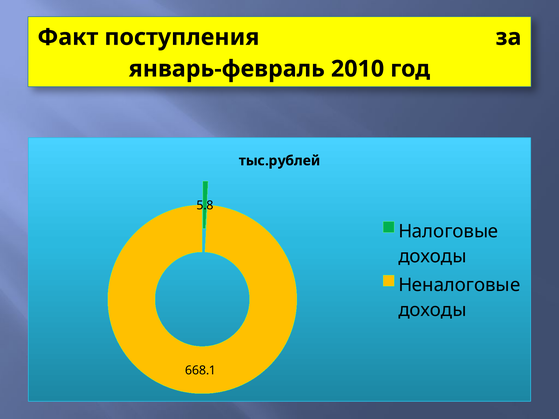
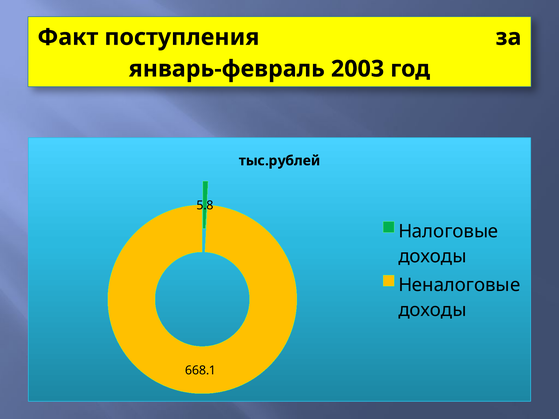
2010: 2010 -> 2003
